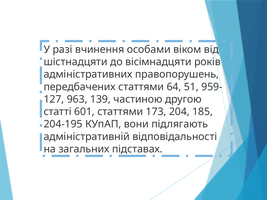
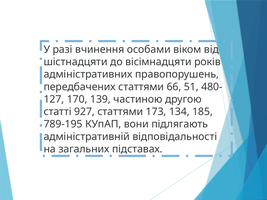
64: 64 -> 66
959-: 959- -> 480-
963: 963 -> 170
601: 601 -> 927
204: 204 -> 134
204-195: 204-195 -> 789-195
